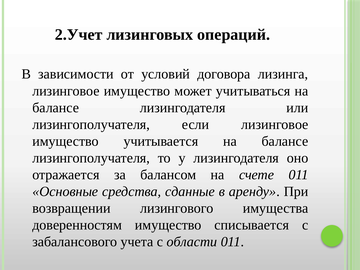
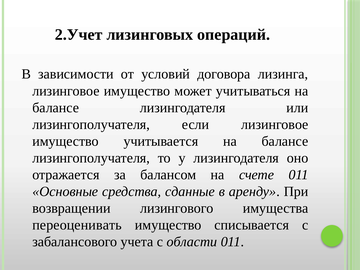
доверенностям: доверенностям -> переоценивать
